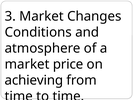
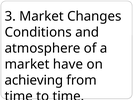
price: price -> have
